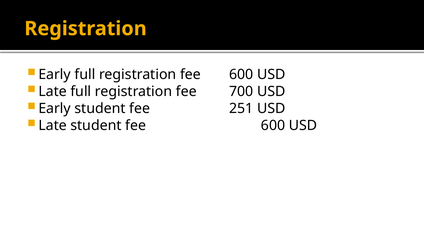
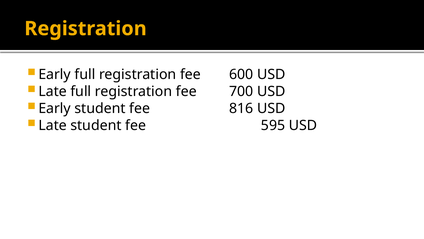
251: 251 -> 816
student fee 600: 600 -> 595
